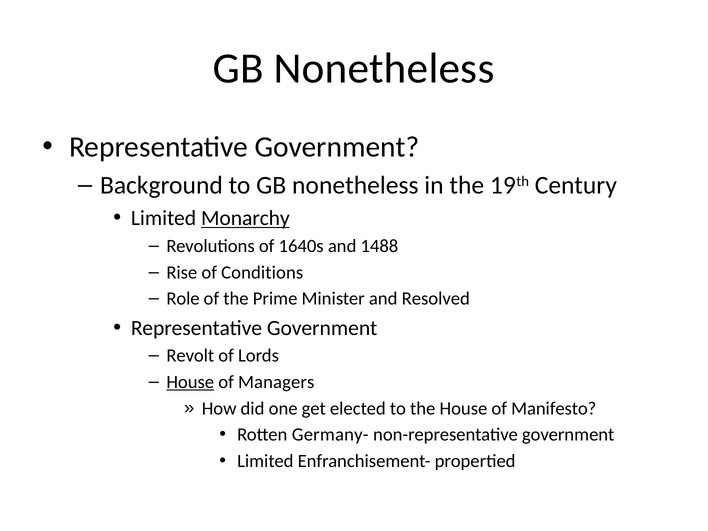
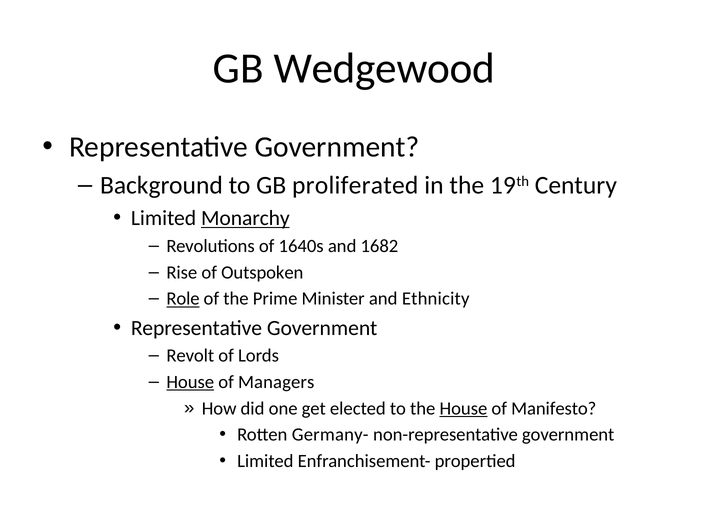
Nonetheless at (384, 69): Nonetheless -> Wedgewood
to GB nonetheless: nonetheless -> proliferated
1488: 1488 -> 1682
Conditions: Conditions -> Outspoken
Role underline: none -> present
Resolved: Resolved -> Ethnicity
House at (463, 408) underline: none -> present
